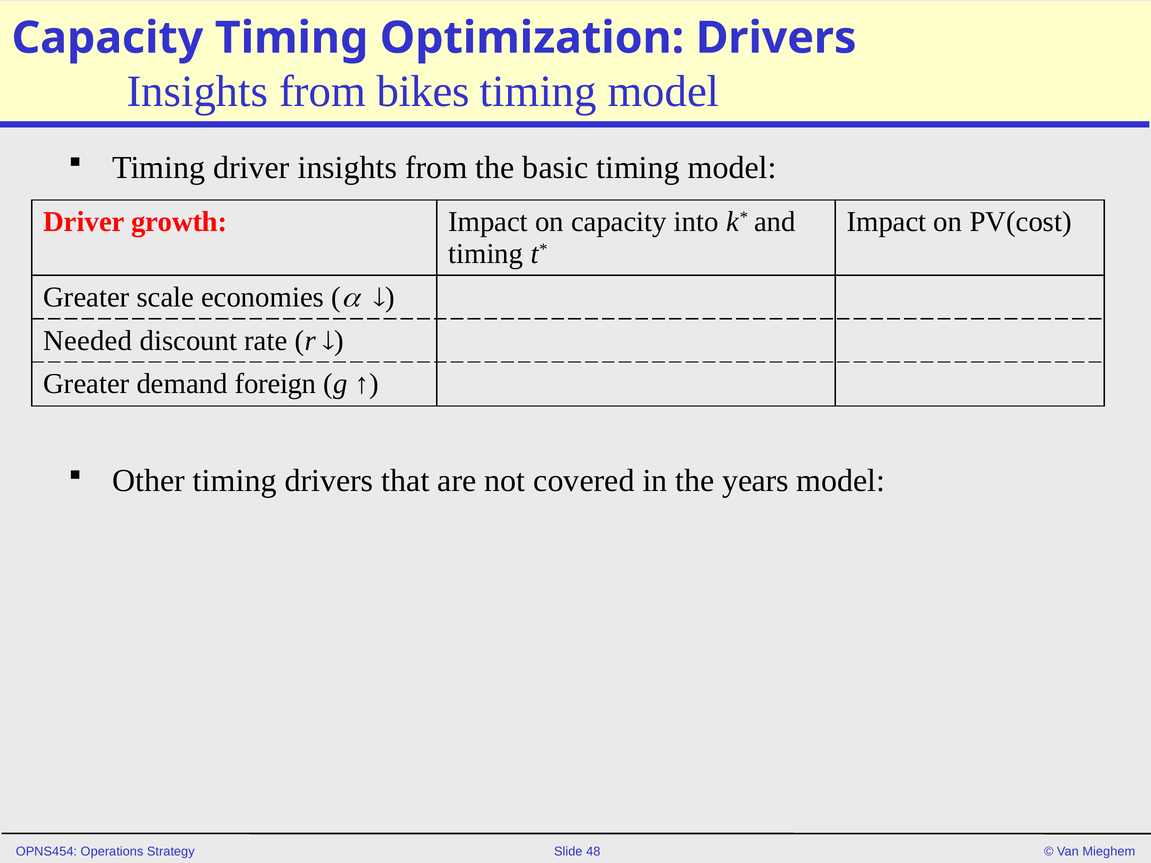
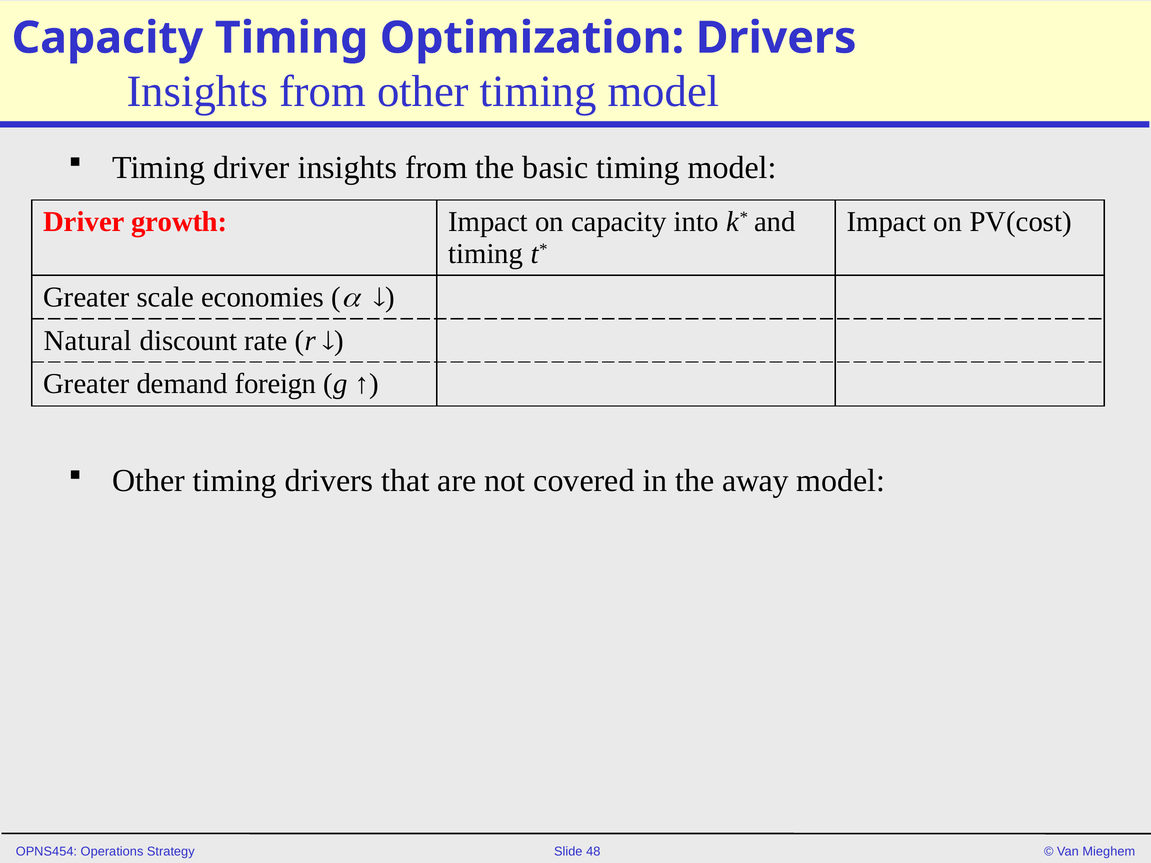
from bikes: bikes -> other
Needed: Needed -> Natural
years: years -> away
